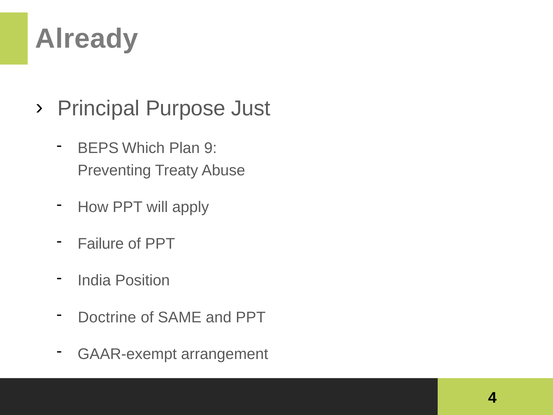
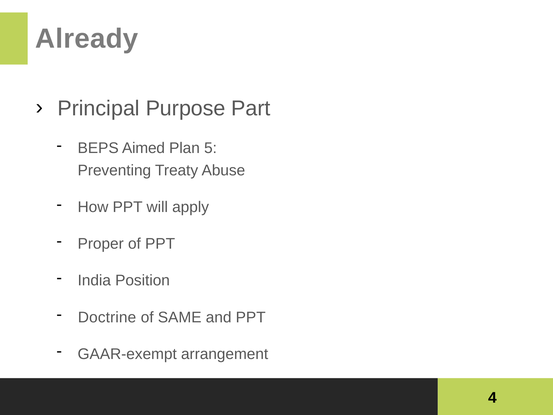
Just: Just -> Part
Which: Which -> Aimed
9: 9 -> 5
Failure: Failure -> Proper
